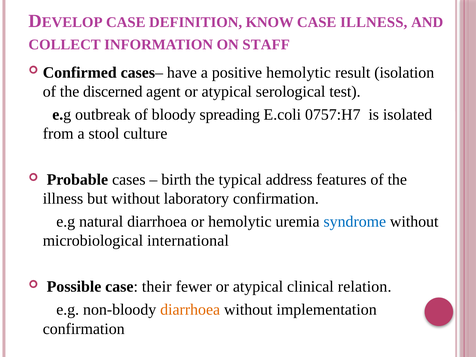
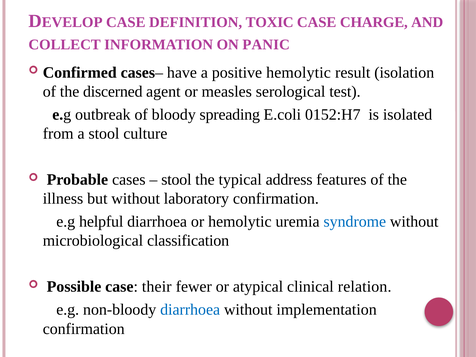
KNOW: KNOW -> TOXIC
CASE ILLNESS: ILLNESS -> CHARGE
STAFF: STAFF -> PANIC
agent or atypical: atypical -> measles
0757:H7: 0757:H7 -> 0152:H7
birth at (176, 180): birth -> stool
natural: natural -> helpful
international: international -> classification
diarrhoea at (190, 310) colour: orange -> blue
